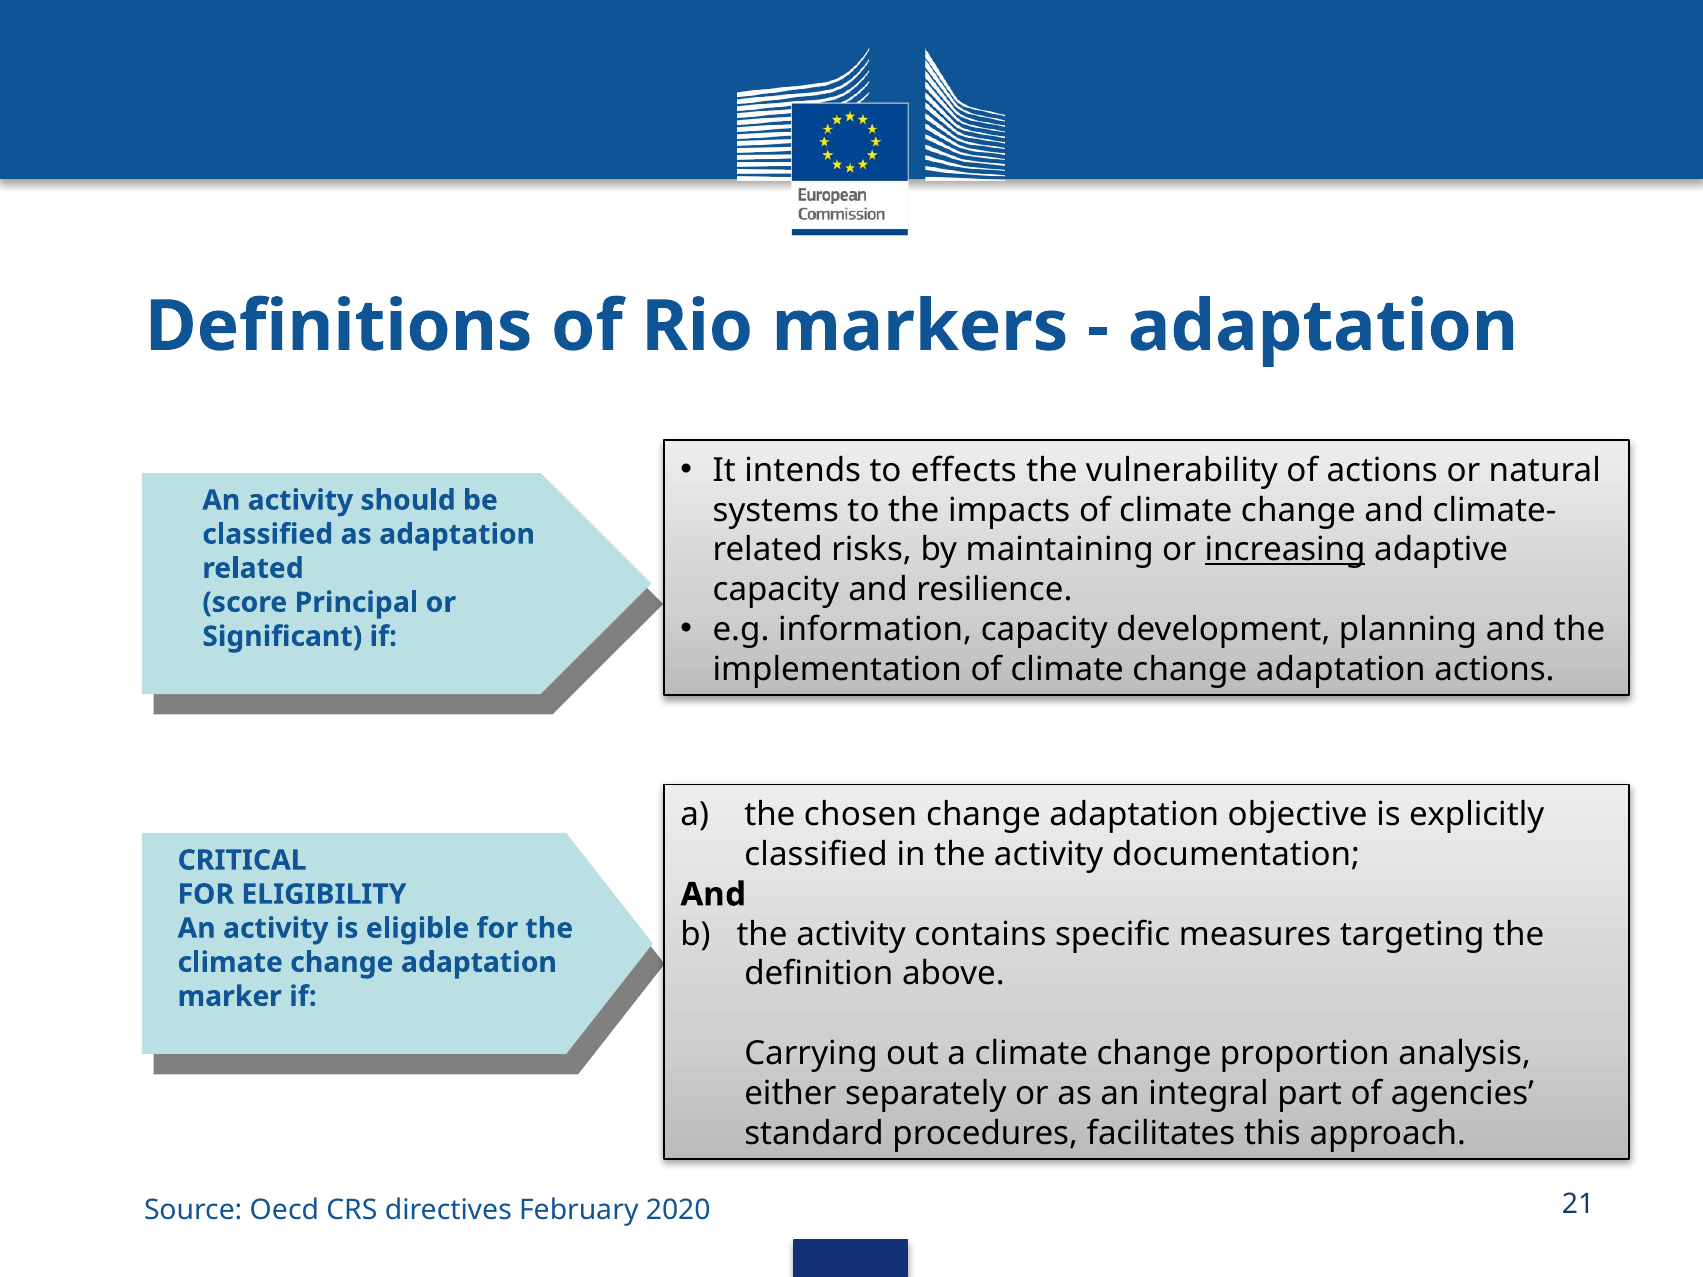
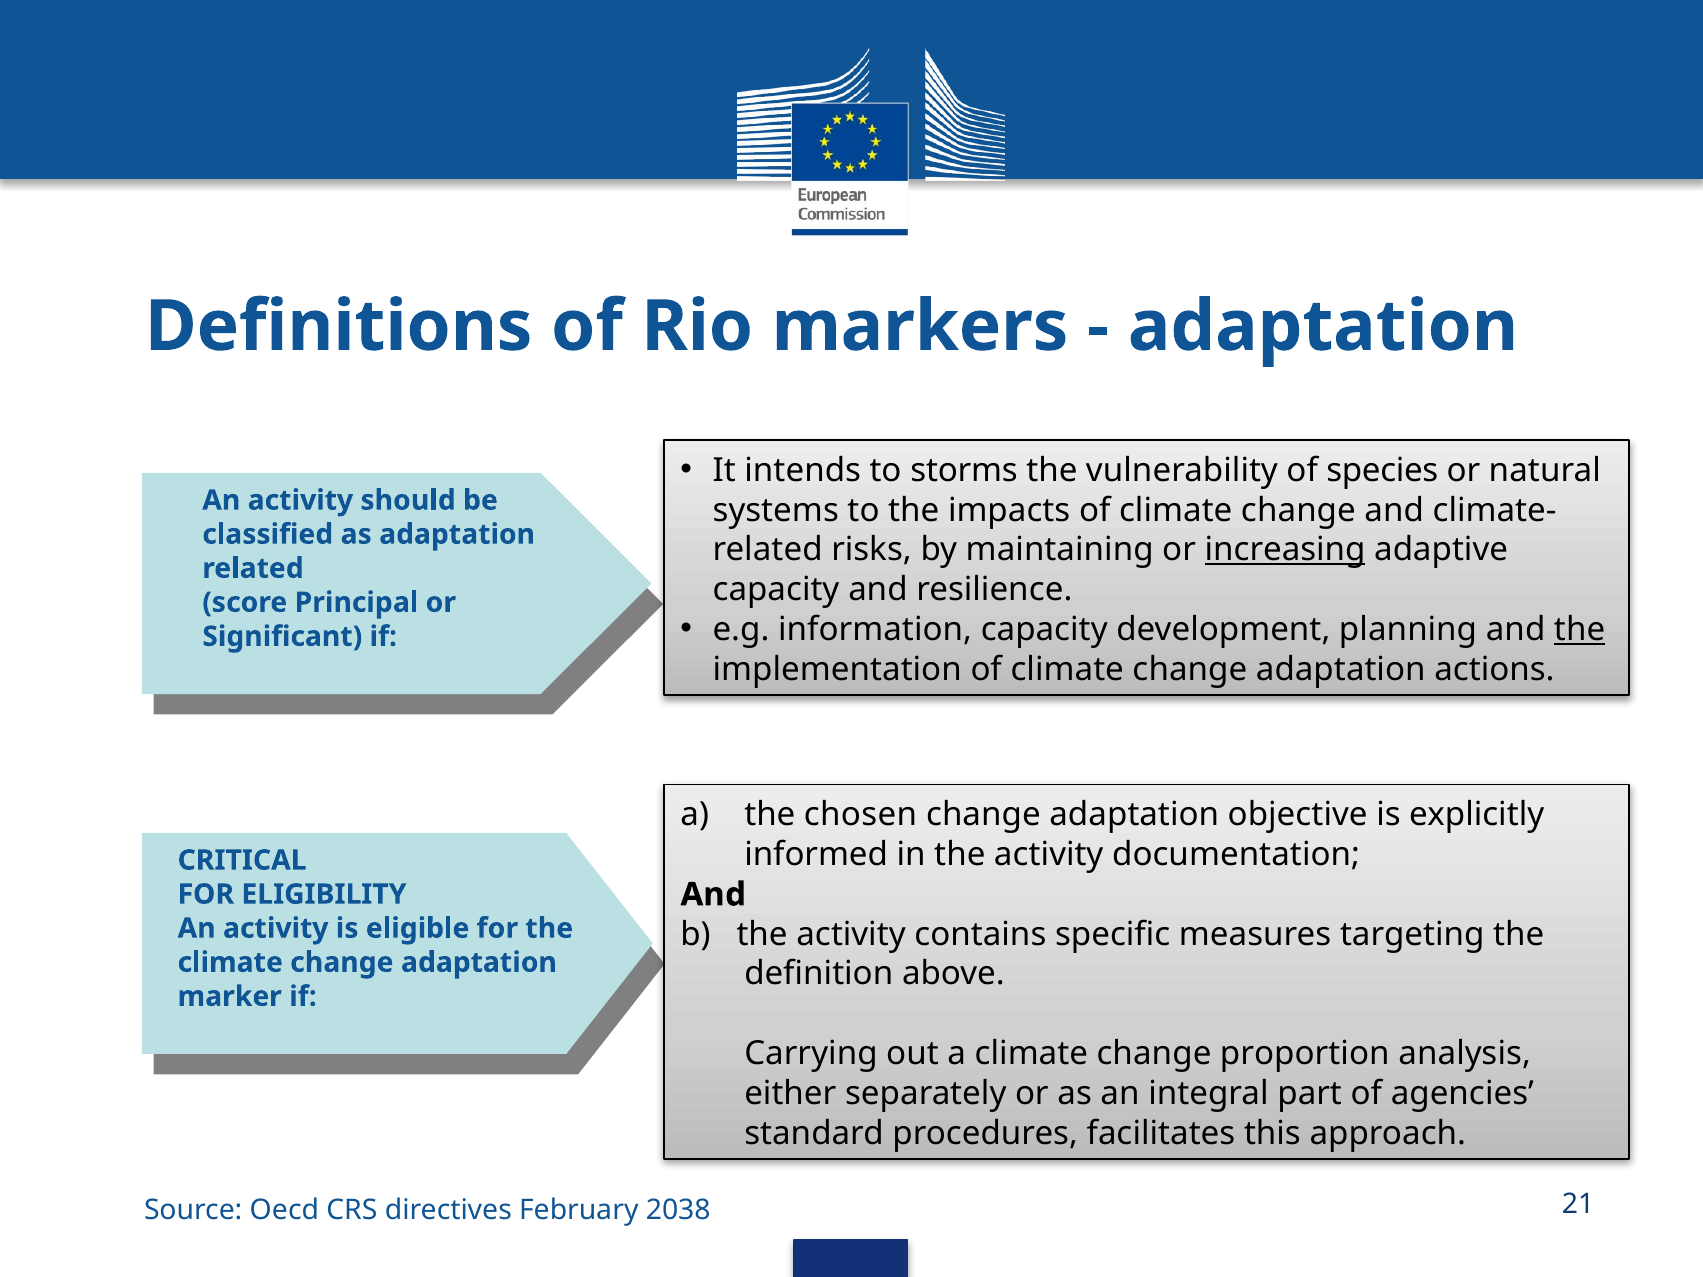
effects: effects -> storms
of actions: actions -> species
the at (1580, 630) underline: none -> present
classified at (816, 855): classified -> informed
2020: 2020 -> 2038
